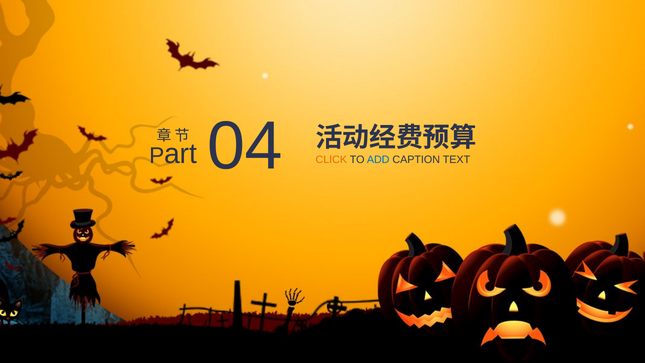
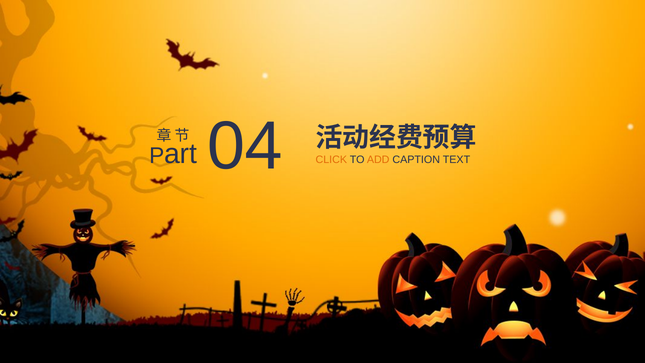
ADD colour: blue -> orange
